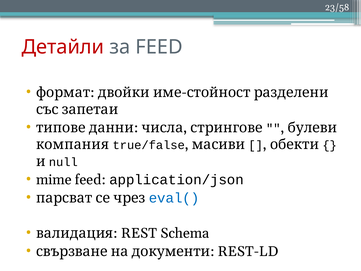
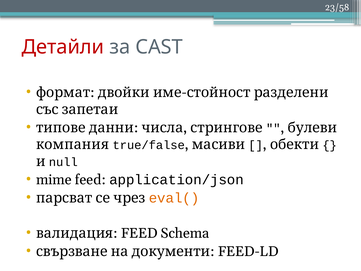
за FEED: FEED -> CAST
eval( colour: blue -> orange
валидация REST: REST -> FEED
REST-LD: REST-LD -> FEED-LD
